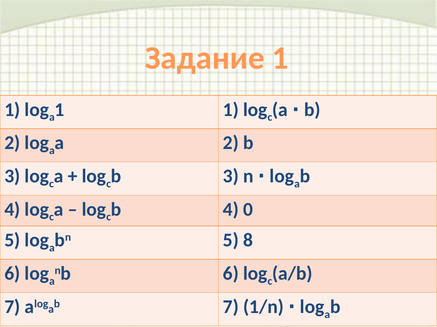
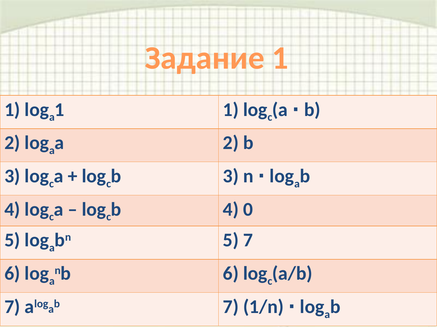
5 8: 8 -> 7
